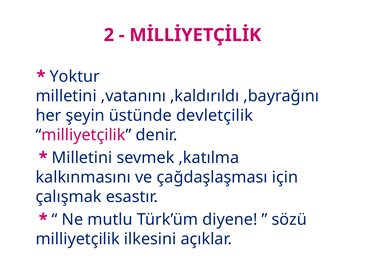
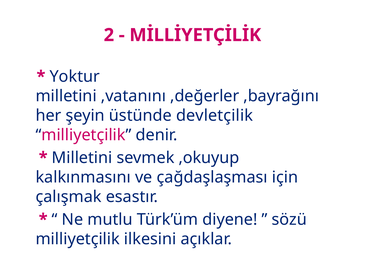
,kaldırıldı: ,kaldırıldı -> ,değerler
,katılma: ,katılma -> ,okuyup
